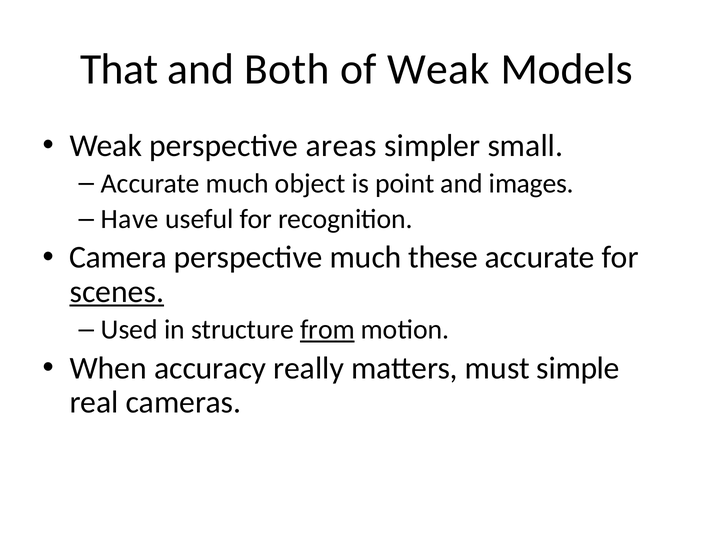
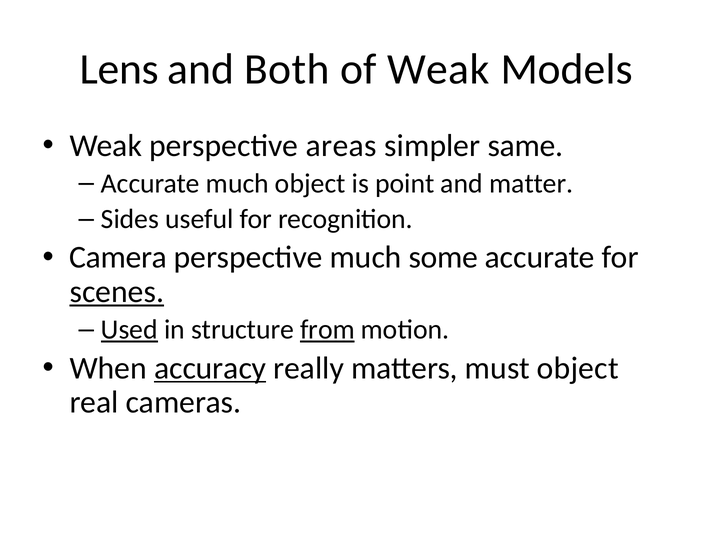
That: That -> Lens
small: small -> same
images: images -> matter
Have: Have -> Sides
these: these -> some
Used underline: none -> present
accuracy underline: none -> present
must simple: simple -> object
